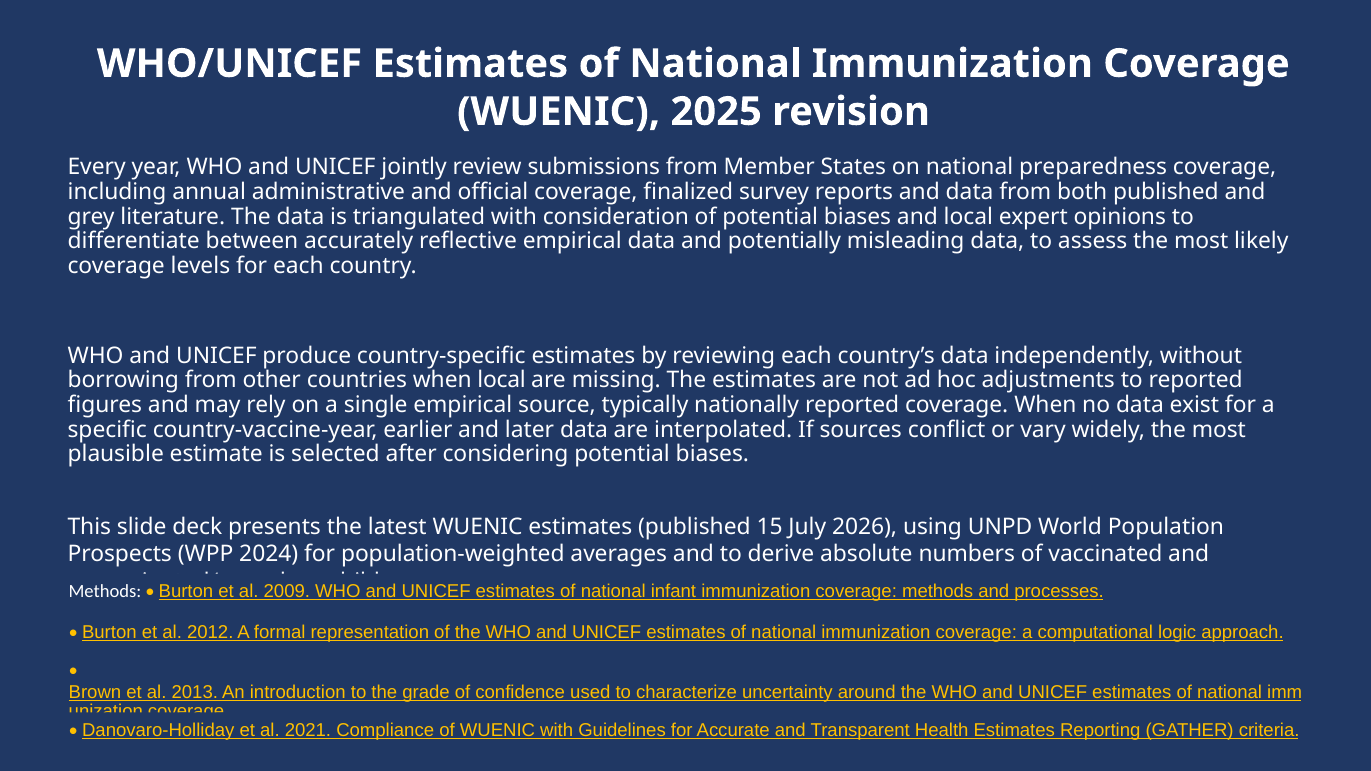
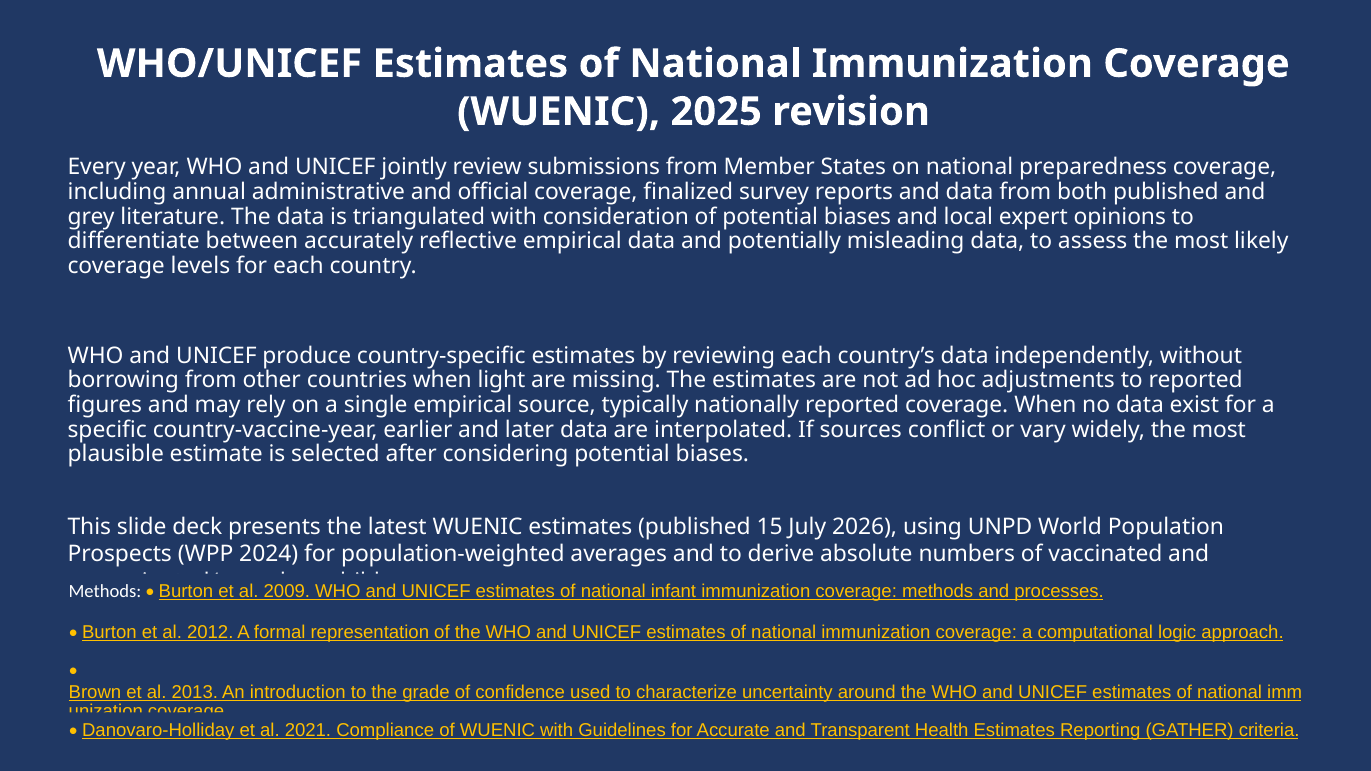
when local: local -> light
